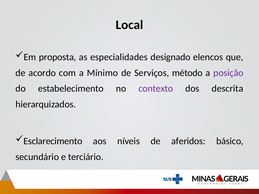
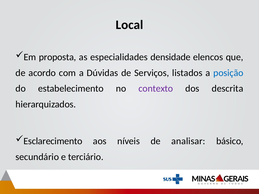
designado: designado -> densidade
Mínimo: Mínimo -> Dúvidas
método: método -> listados
posição colour: purple -> blue
aferidos: aferidos -> analisar
